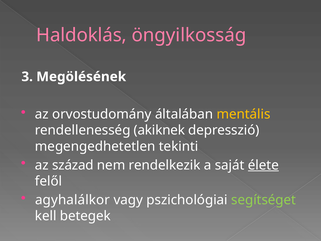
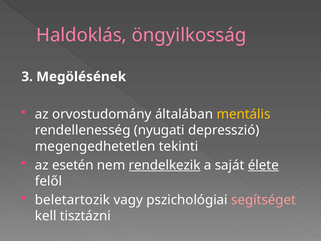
akiknek: akiknek -> nyugati
század: század -> esetén
rendelkezik underline: none -> present
agyhalálkor: agyhalálkor -> beletartozik
segítséget colour: light green -> pink
betegek: betegek -> tisztázni
